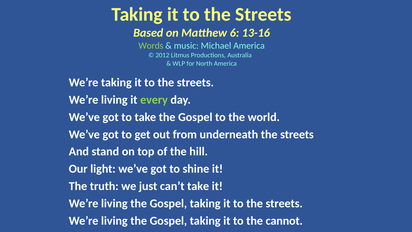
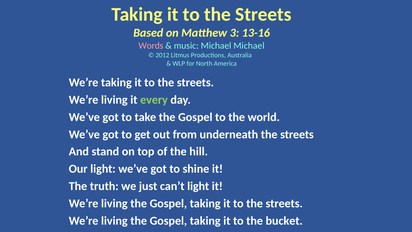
6: 6 -> 3
Words colour: light green -> pink
Michael America: America -> Michael
can’t take: take -> light
cannot: cannot -> bucket
